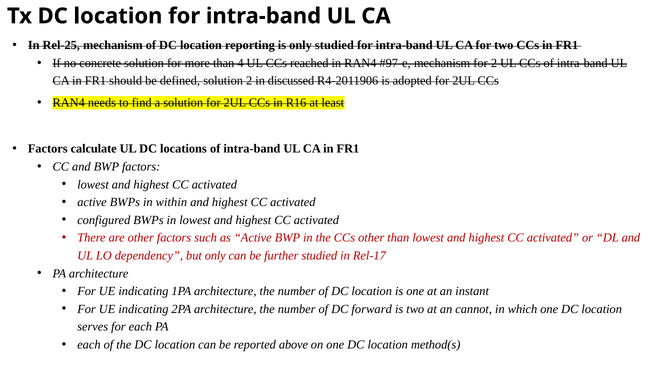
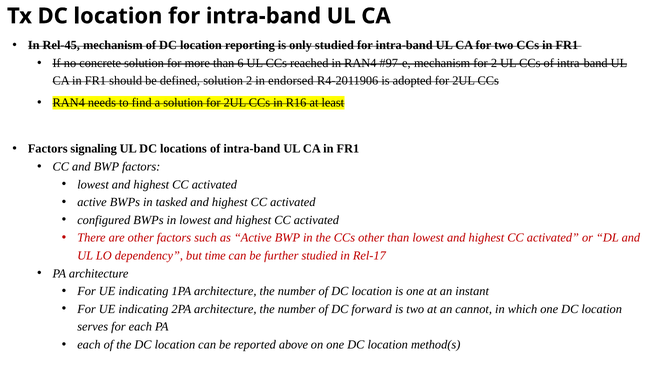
Rel-25: Rel-25 -> Rel-45
4: 4 -> 6
discussed: discussed -> endorsed
calculate: calculate -> signaling
within: within -> tasked
but only: only -> time
